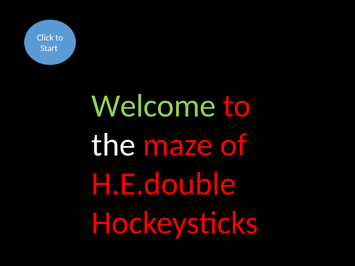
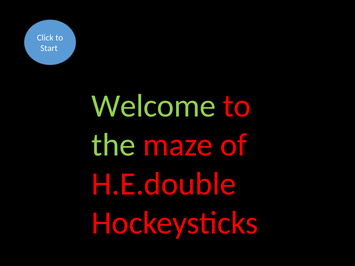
the colour: white -> light green
